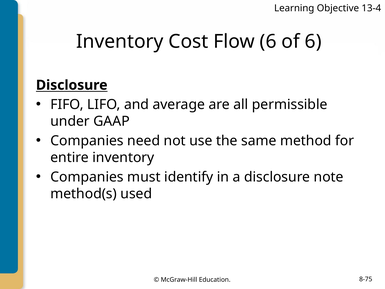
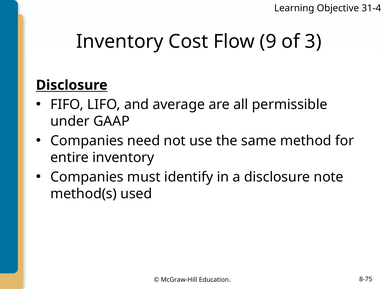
13-4: 13-4 -> 31-4
Flow 6: 6 -> 9
of 6: 6 -> 3
